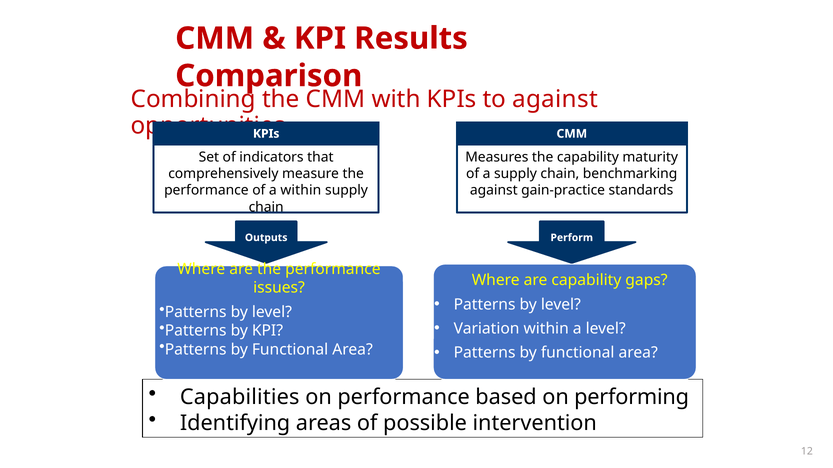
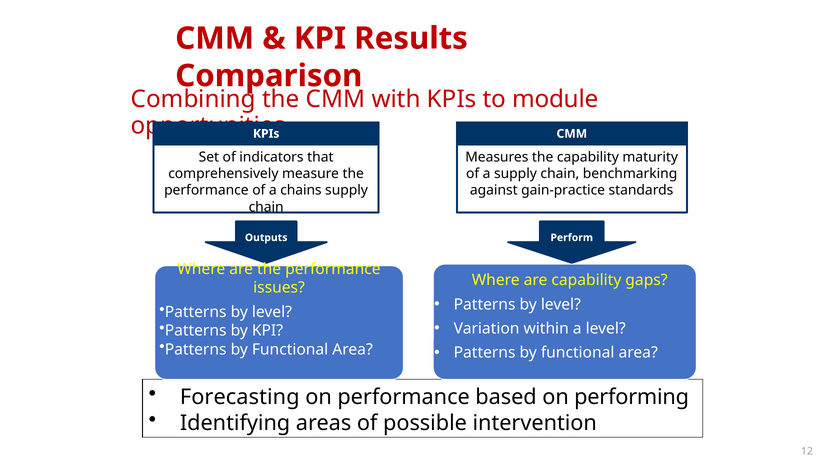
to against: against -> module
a within: within -> chains
Capabilities: Capabilities -> Forecasting
